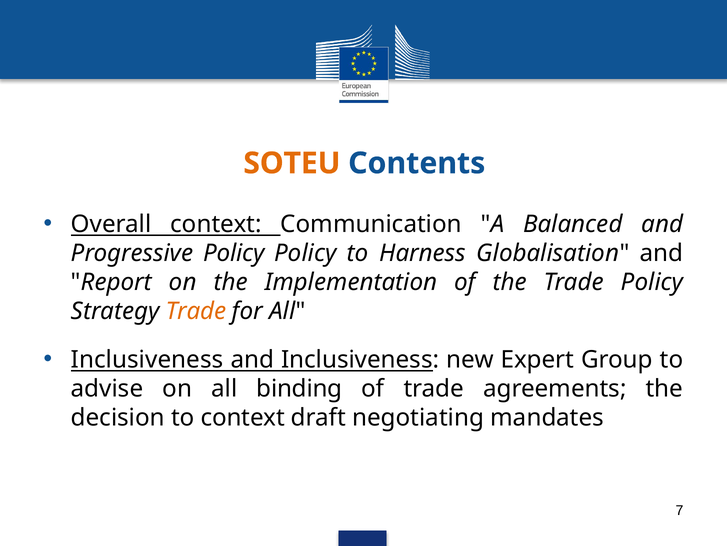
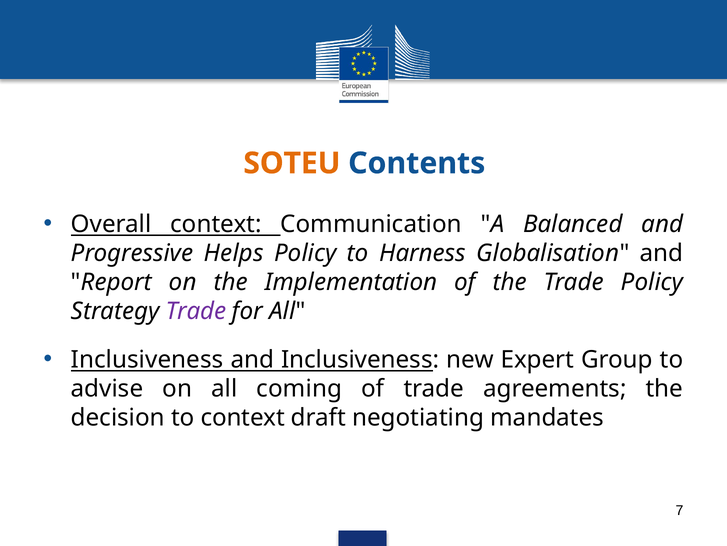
Progressive Policy: Policy -> Helps
Trade at (196, 311) colour: orange -> purple
binding: binding -> coming
